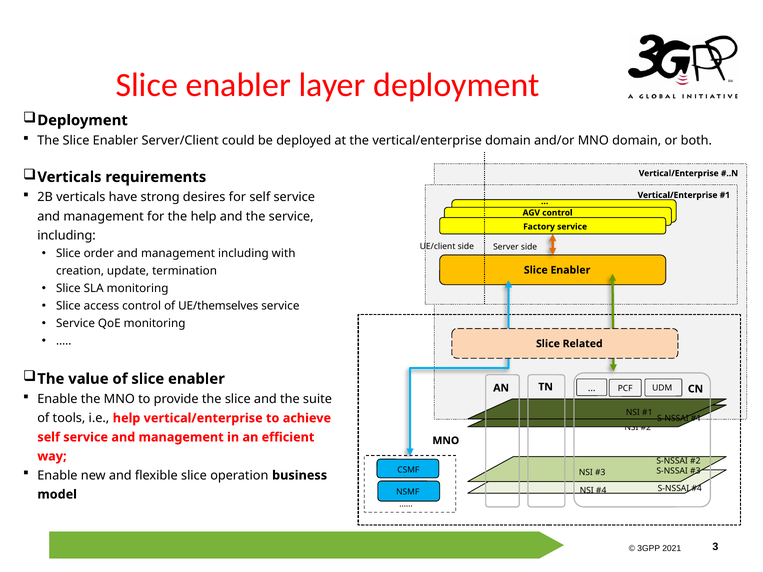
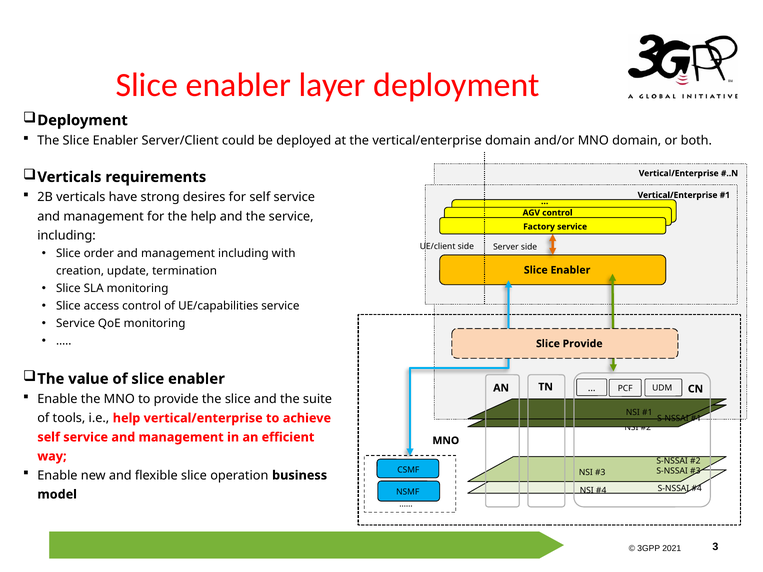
UE/themselves: UE/themselves -> UE/capabilities
Slice Related: Related -> Provide
